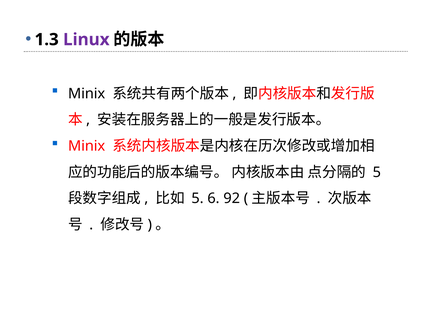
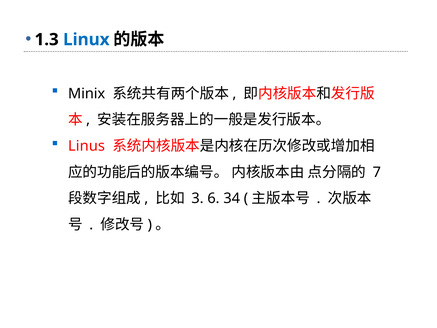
Linux colour: purple -> blue
Minix at (87, 146): Minix -> Linus
5 at (377, 172): 5 -> 7
5 at (197, 198): 5 -> 3
92: 92 -> 34
